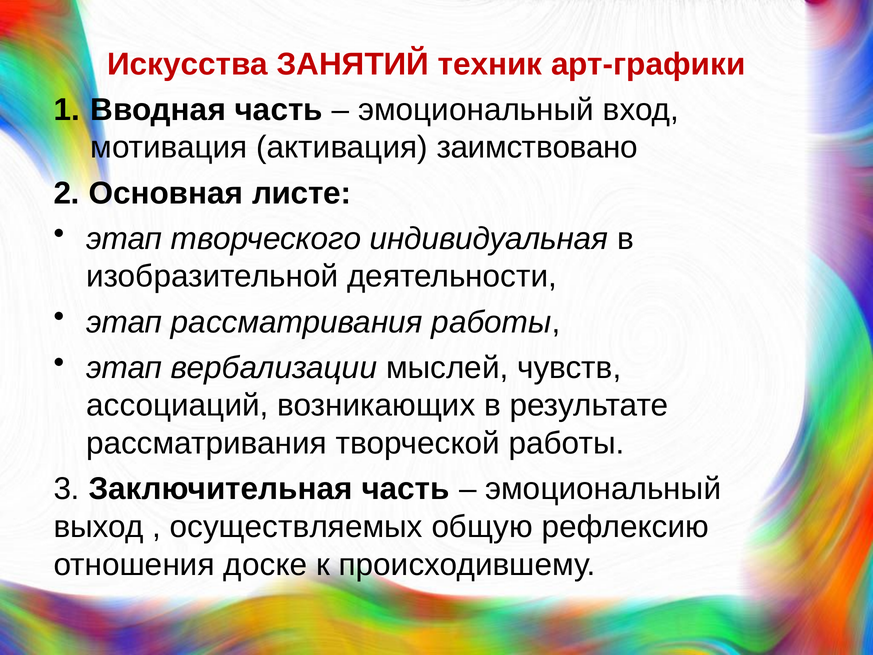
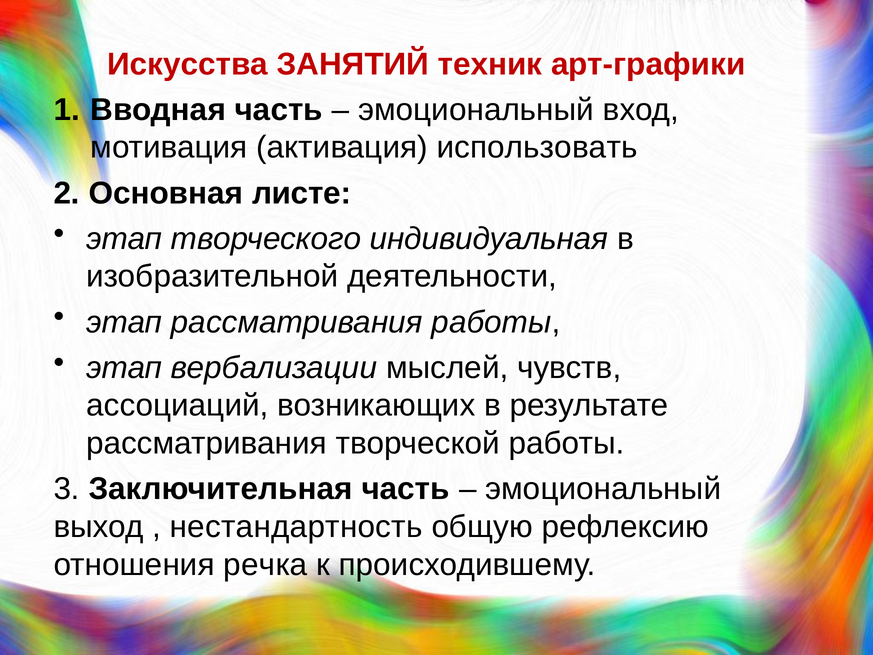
заимствовано: заимствовано -> использовать
осуществляемых: осуществляемых -> нестандартность
доске: доске -> речка
